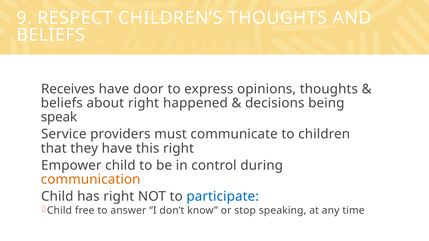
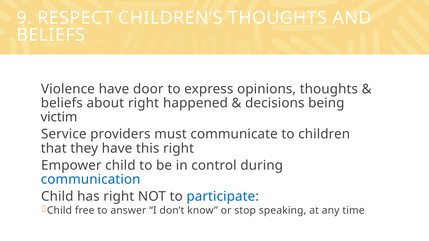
Receives: Receives -> Violence
speak: speak -> victim
communication colour: orange -> blue
